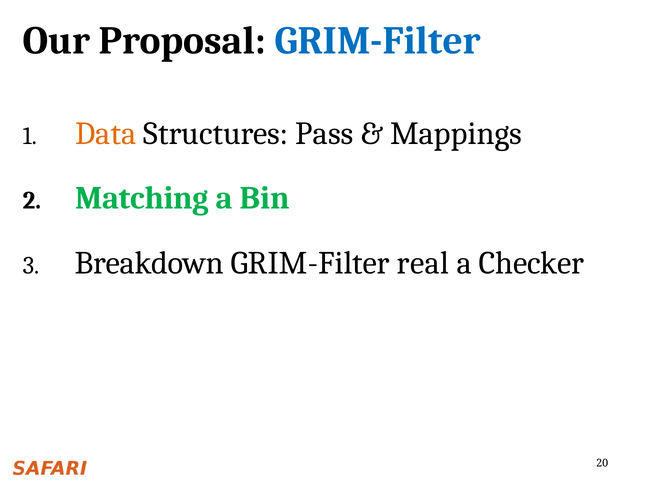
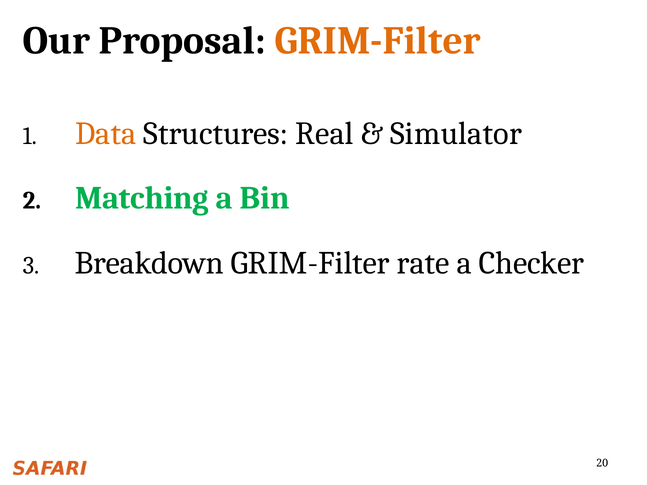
GRIM-Filter at (378, 40) colour: blue -> orange
Pass: Pass -> Real
Mappings: Mappings -> Simulator
real: real -> rate
